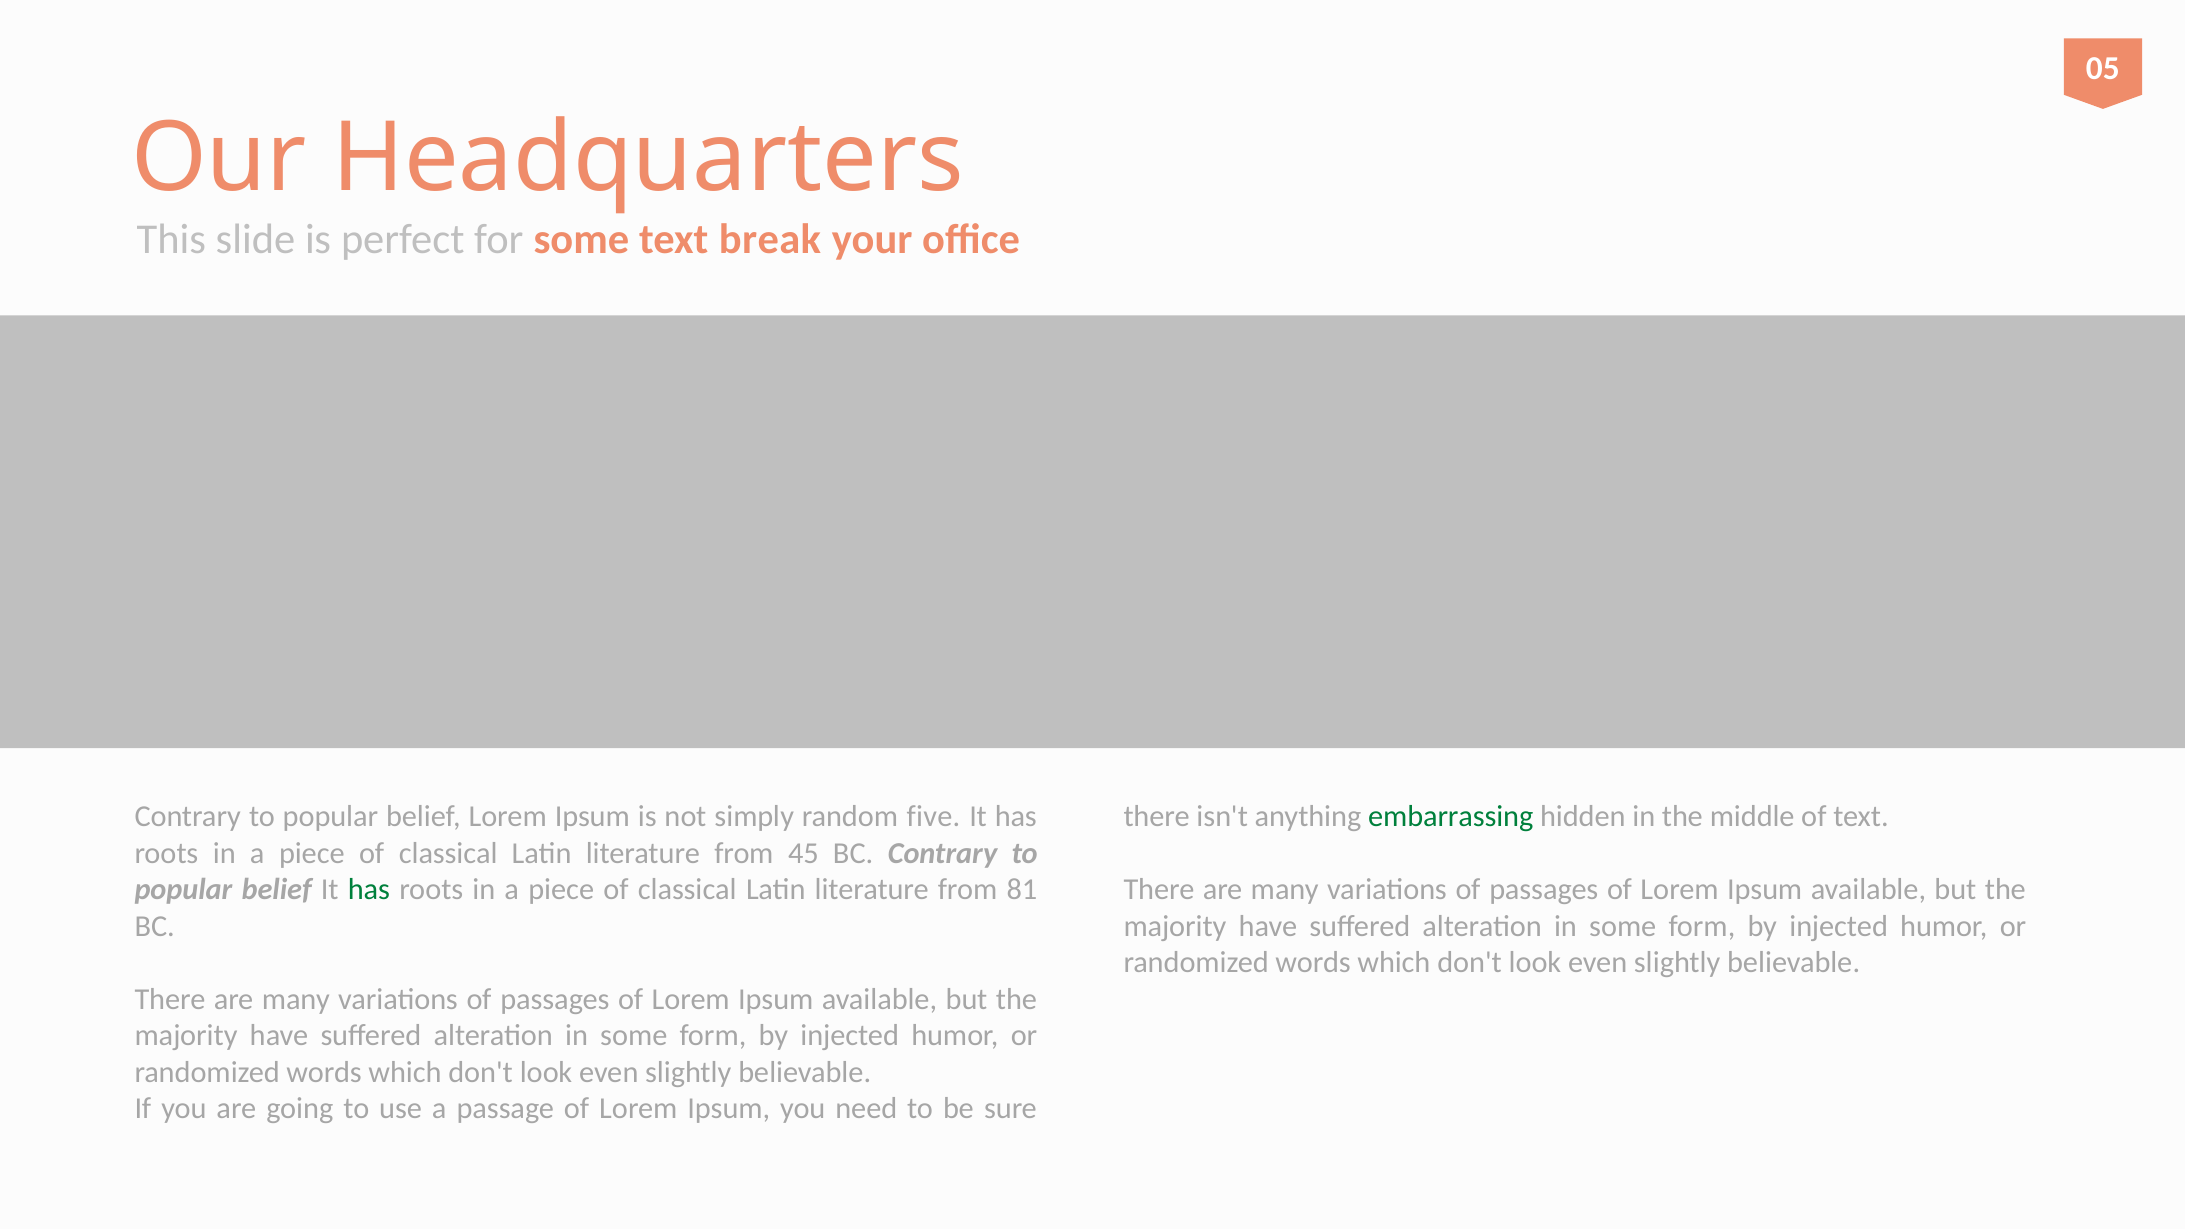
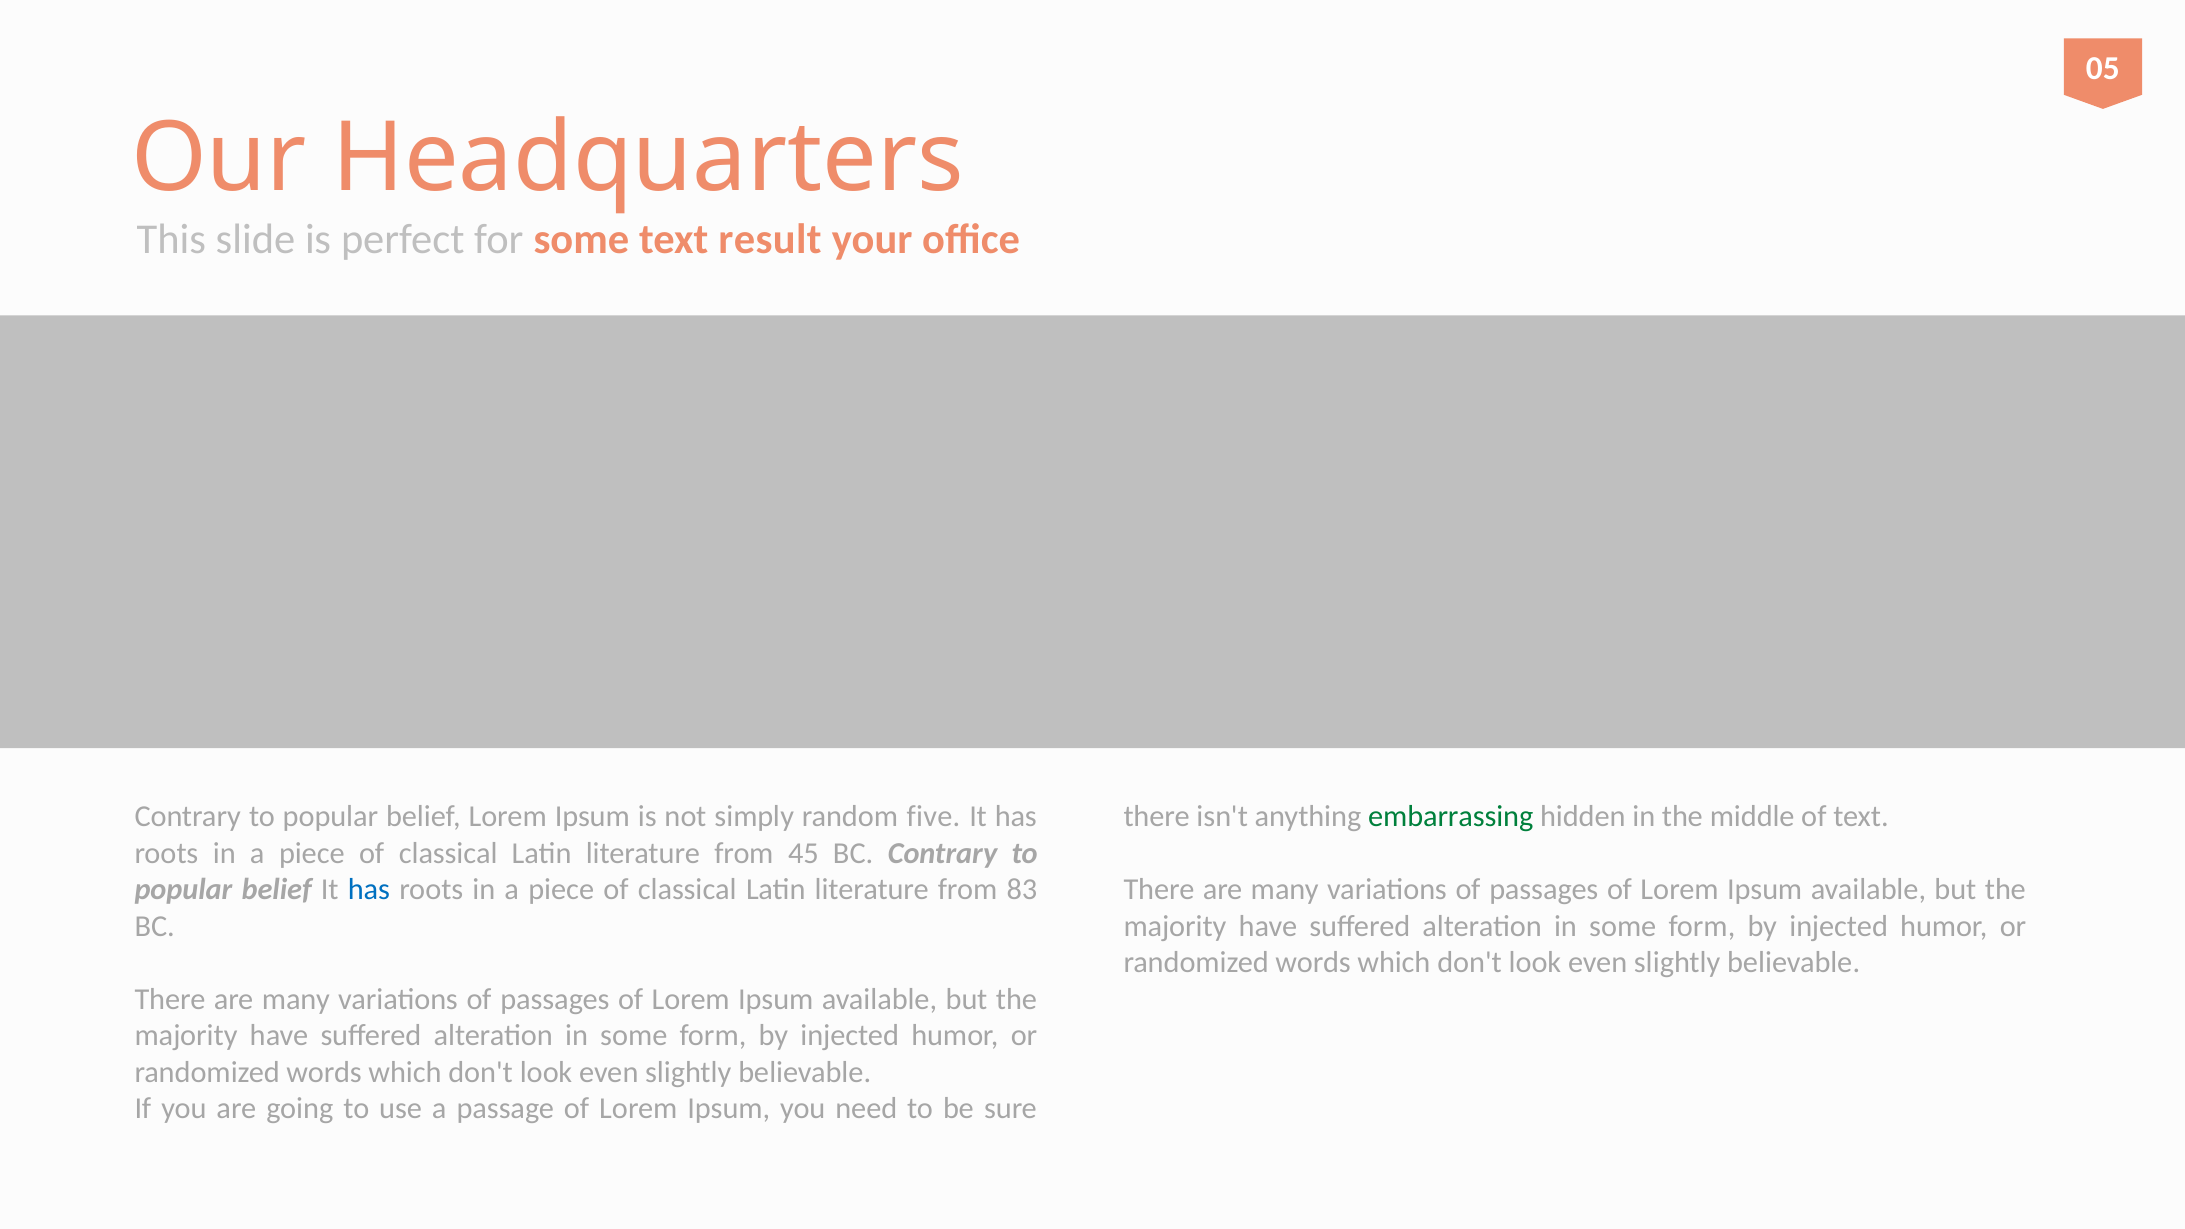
break: break -> result
has at (369, 890) colour: green -> blue
81: 81 -> 83
